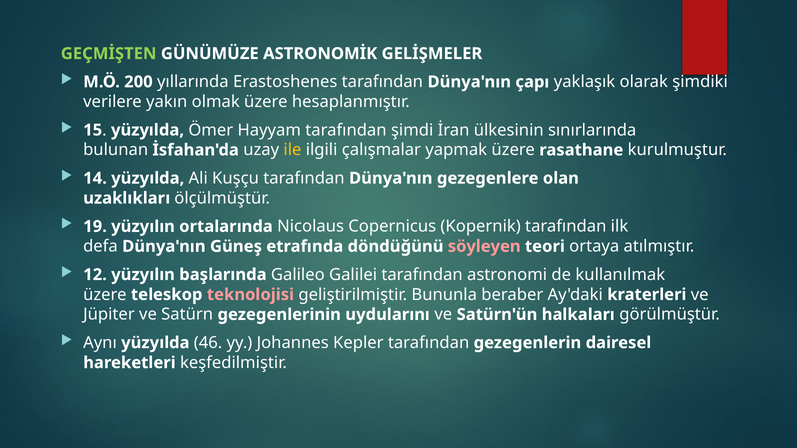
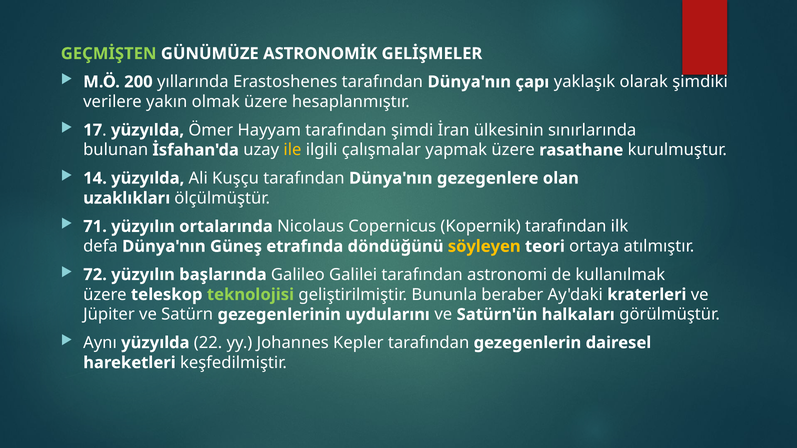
15: 15 -> 17
19: 19 -> 71
söyleyen colour: pink -> yellow
12: 12 -> 72
teknolojisi colour: pink -> light green
46: 46 -> 22
